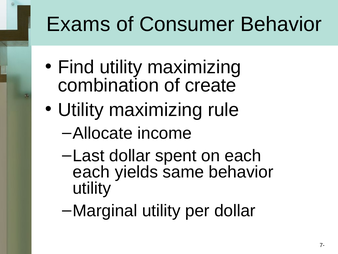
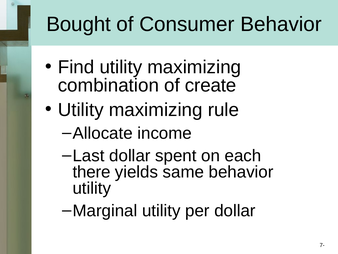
Exams: Exams -> Bought
each at (91, 172): each -> there
